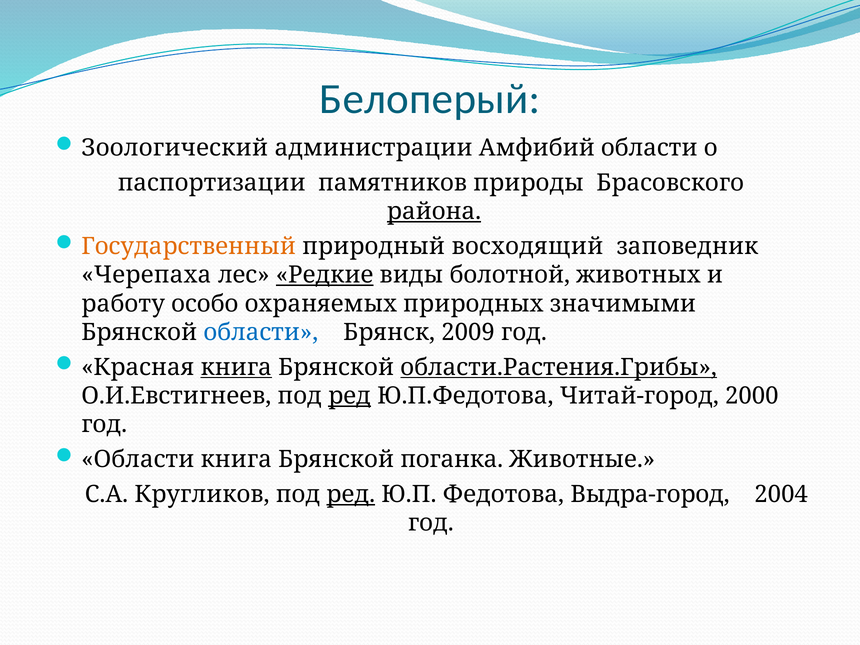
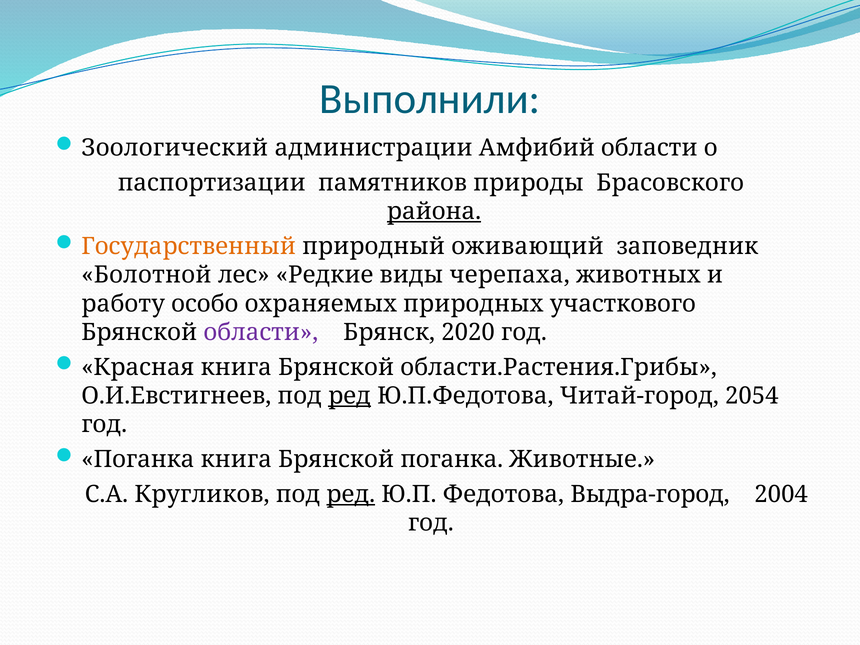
Белоперый: Белоперый -> Выполнили
восходящий: восходящий -> оживающий
Черепаха: Черепаха -> Болотной
Редкие underline: present -> none
болотной: болотной -> черепаха
значимыми: значимыми -> участкового
области at (261, 332) colour: blue -> purple
2009: 2009 -> 2020
книга at (236, 367) underline: present -> none
области.Растения.Грибы underline: present -> none
2000: 2000 -> 2054
Области at (138, 459): Области -> Поганка
